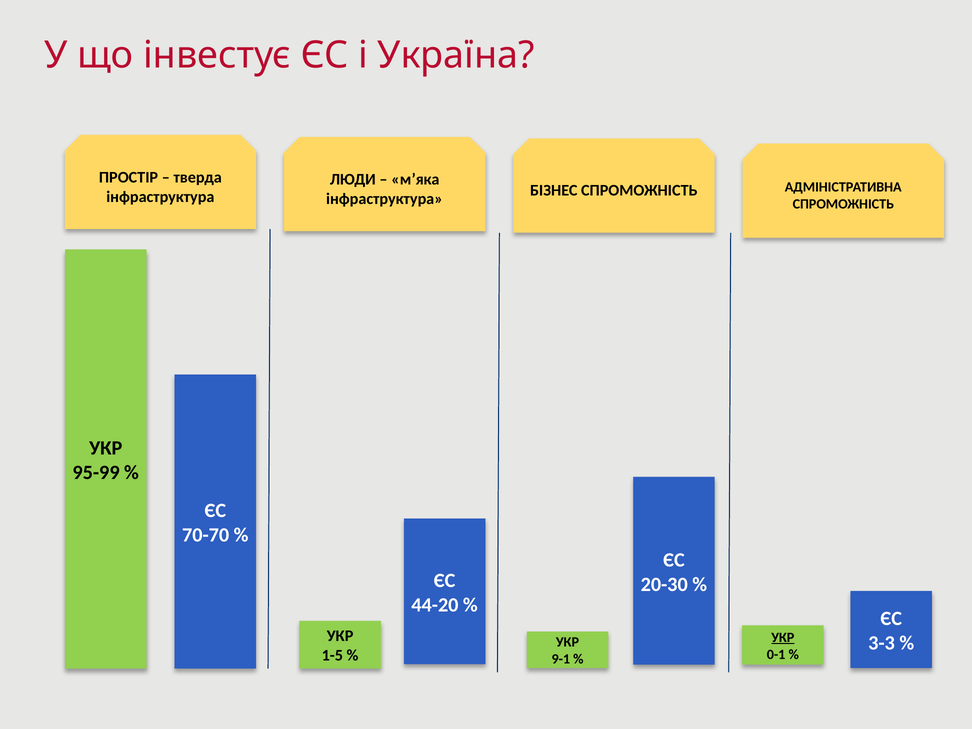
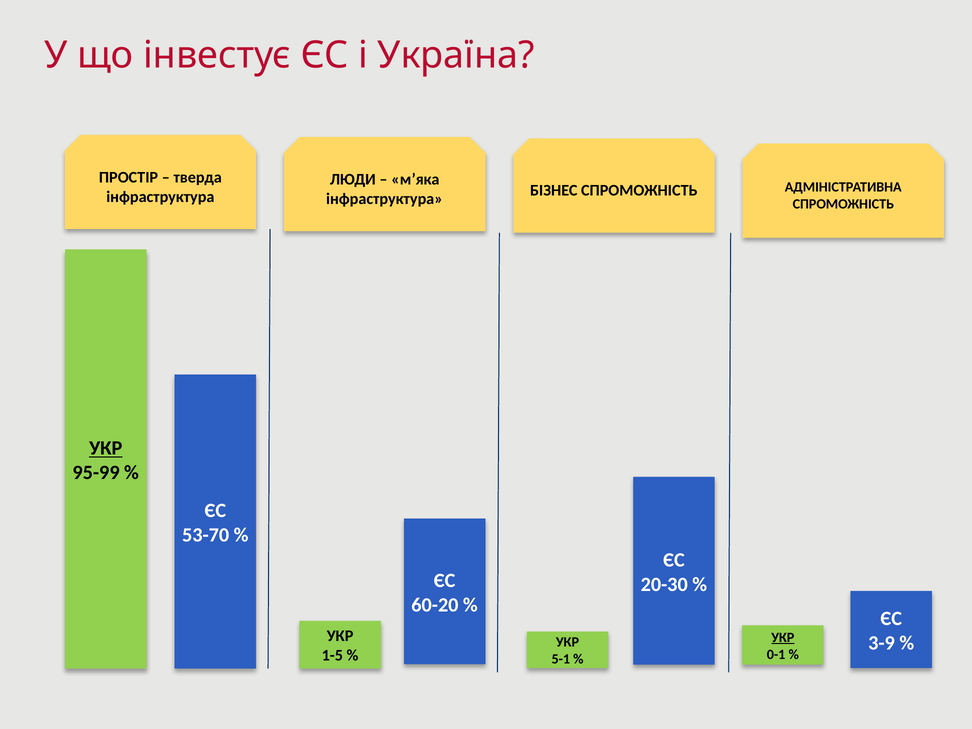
УКР at (106, 448) underline: none -> present
70-70: 70-70 -> 53-70
44-20: 44-20 -> 60-20
3-3: 3-3 -> 3-9
9-1: 9-1 -> 5-1
